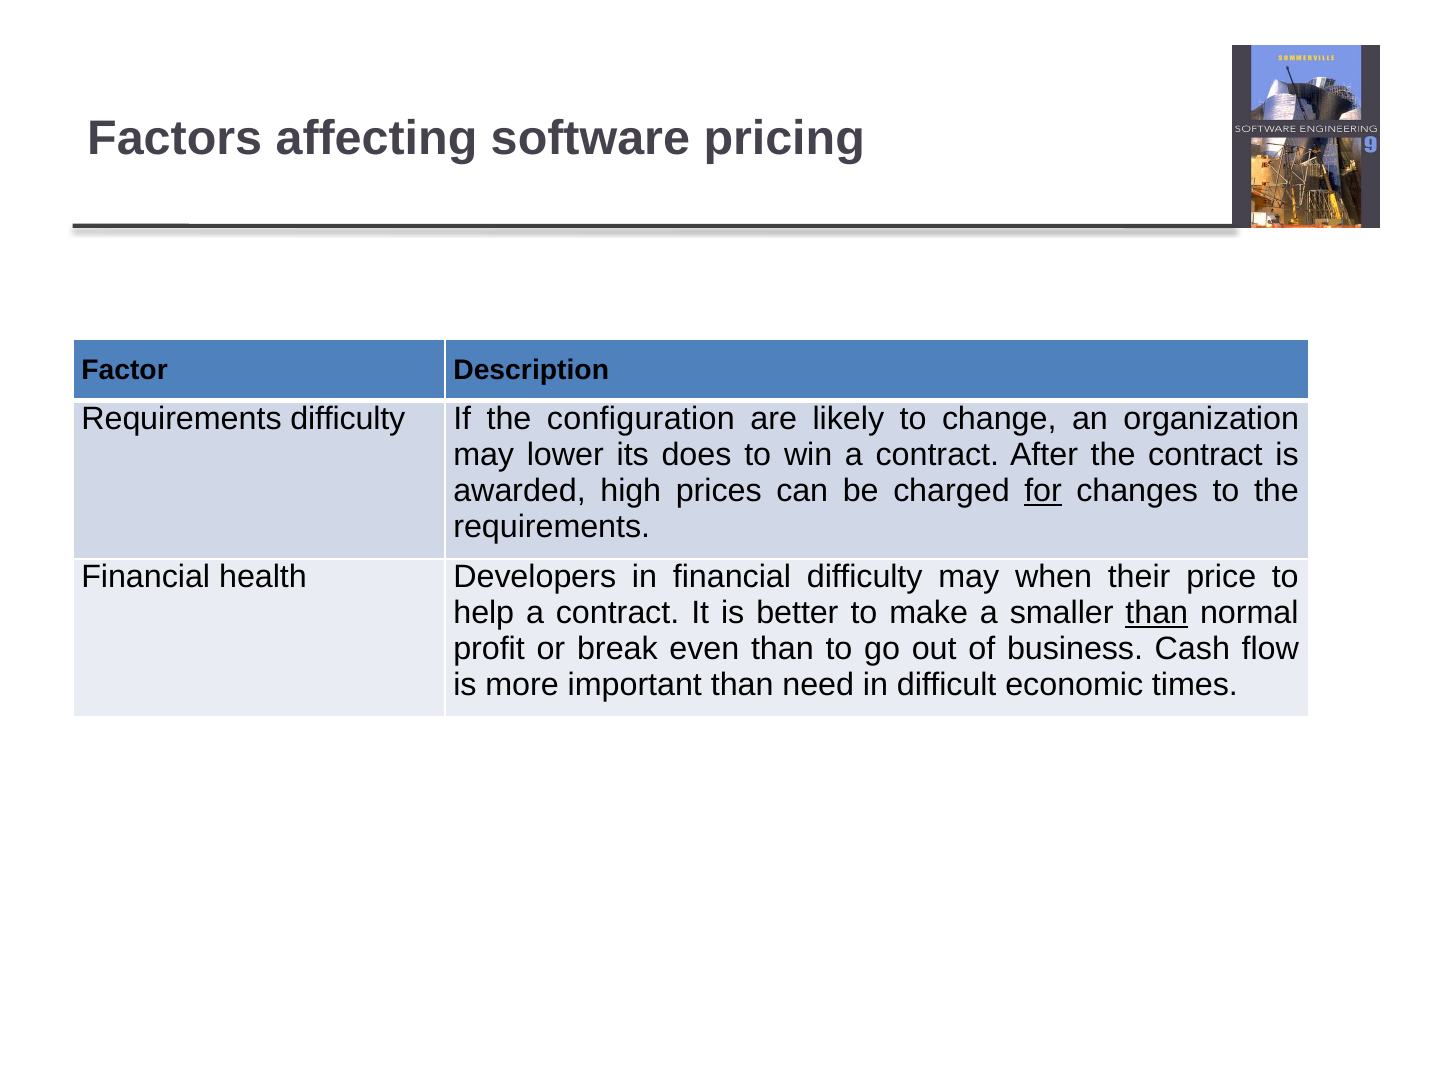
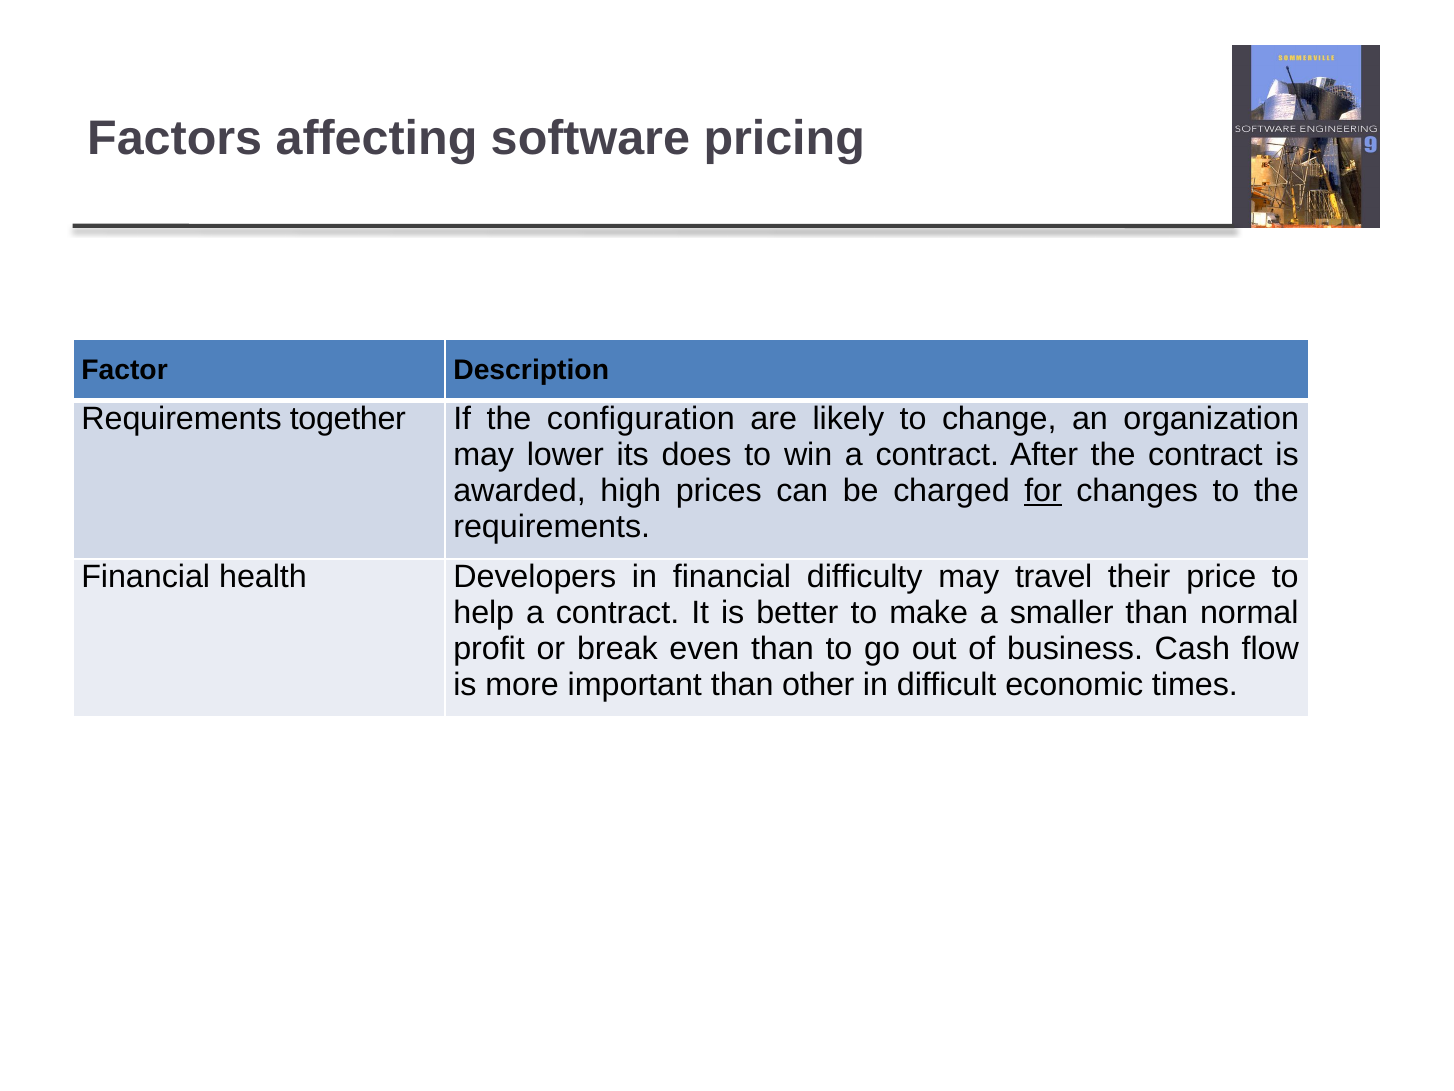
Requirements difficulty: difficulty -> together
when: when -> travel
than at (1157, 613) underline: present -> none
need: need -> other
